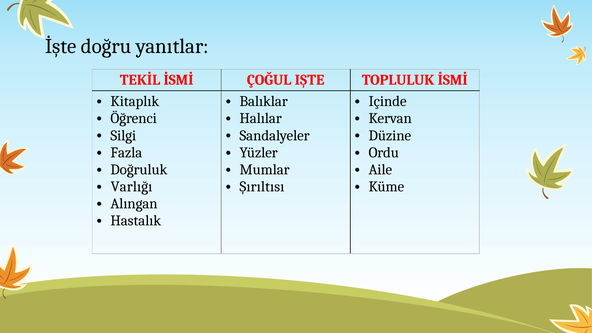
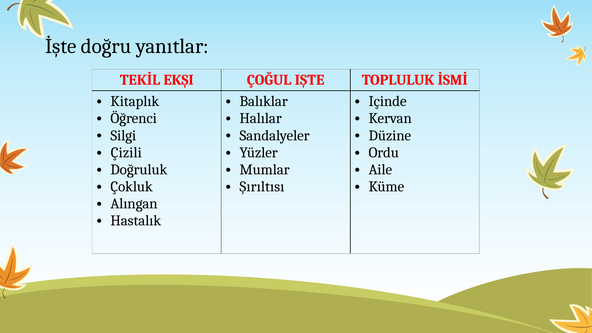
TEKİL İSMİ: İSMİ -> EKŞI
Fazla: Fazla -> Çizili
Varlığı: Varlığı -> Çokluk
